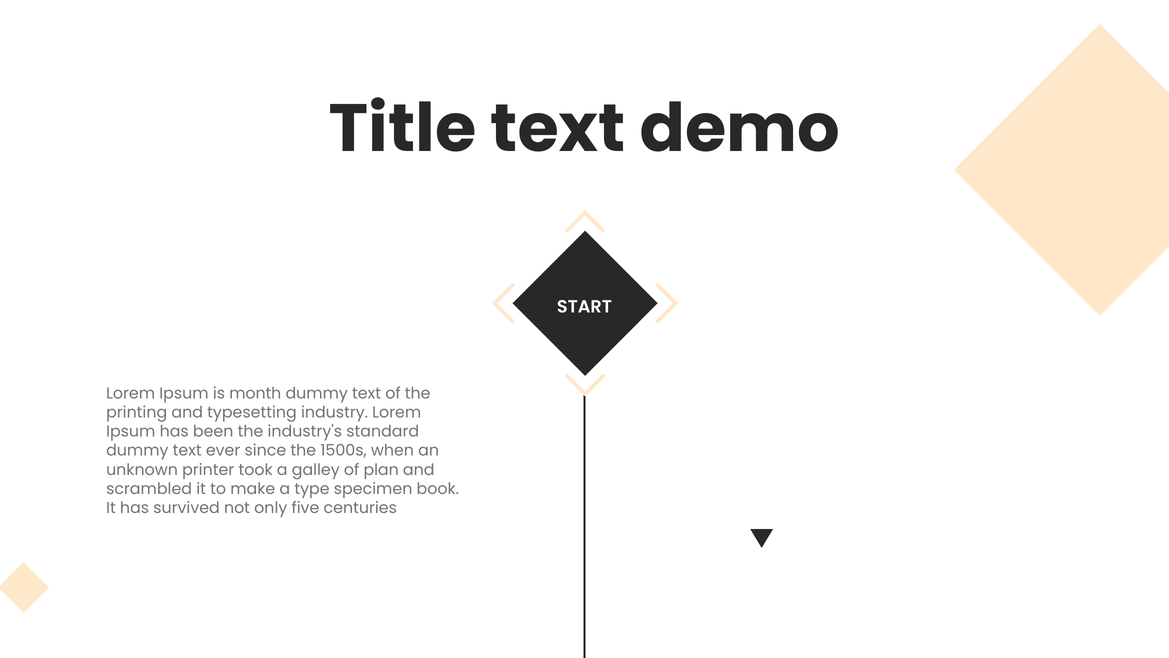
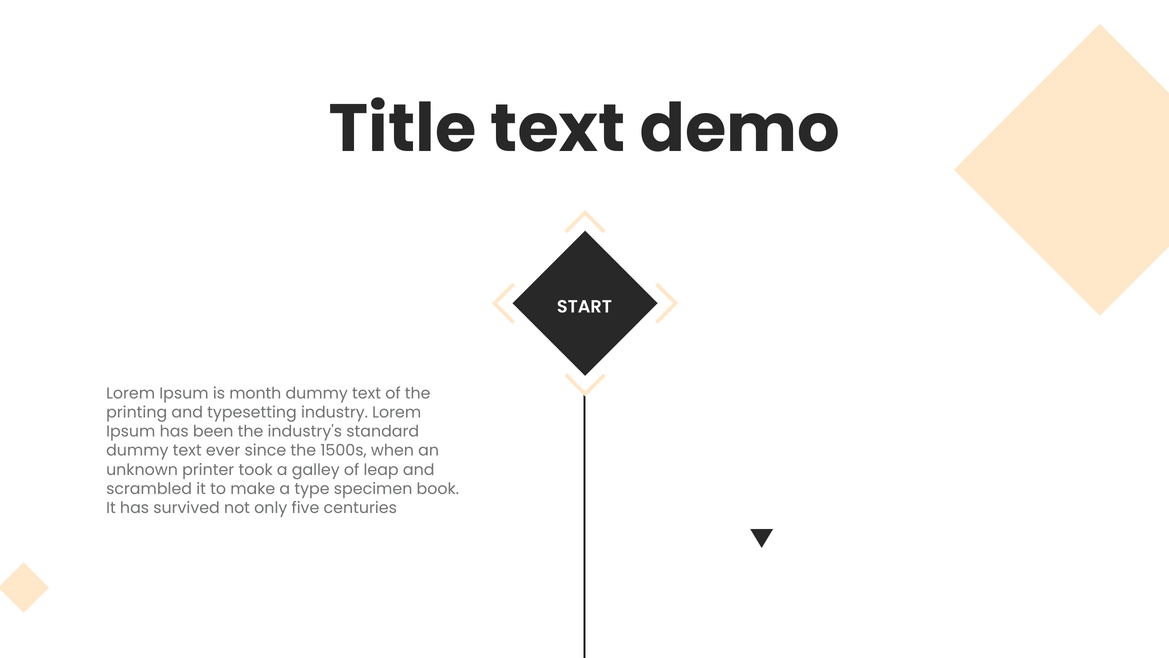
plan: plan -> leap
